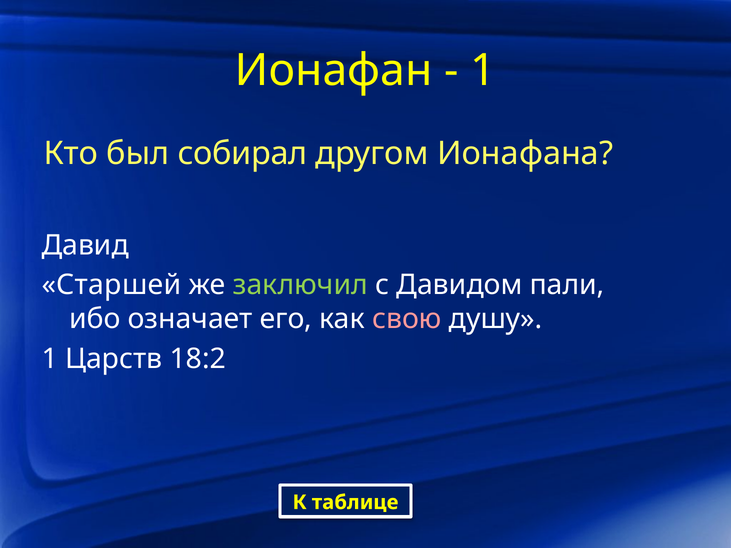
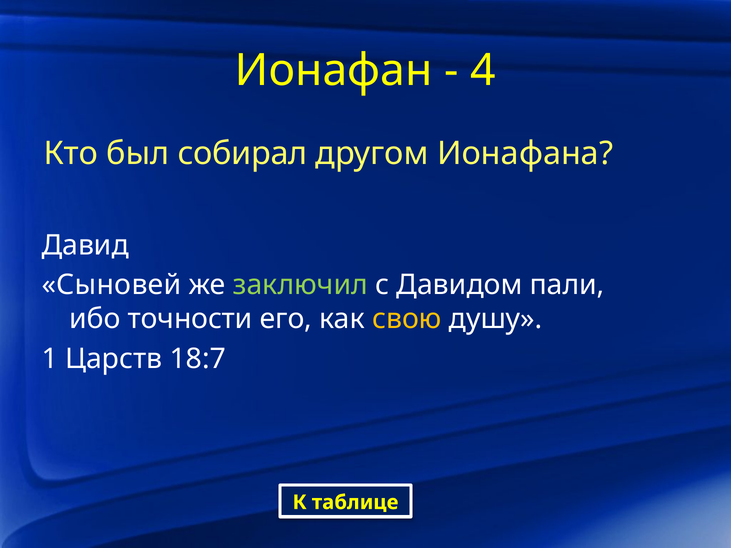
1 at (483, 71): 1 -> 4
Старшей: Старшей -> Сыновей
означает: означает -> точности
свою colour: pink -> yellow
18:2: 18:2 -> 18:7
